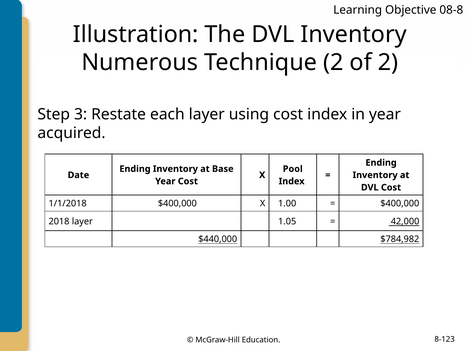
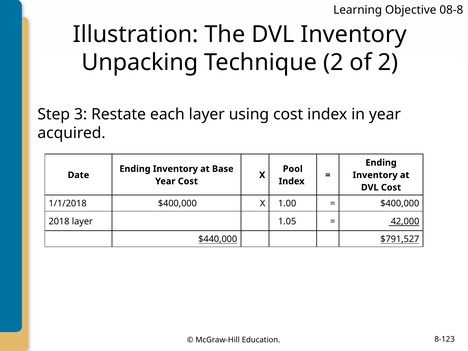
Numerous: Numerous -> Unpacking
$784,982: $784,982 -> $791,527
